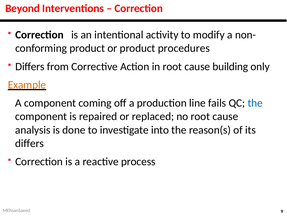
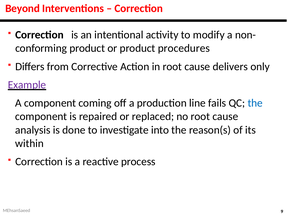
building: building -> delivers
Example colour: orange -> purple
differs at (29, 143): differs -> within
